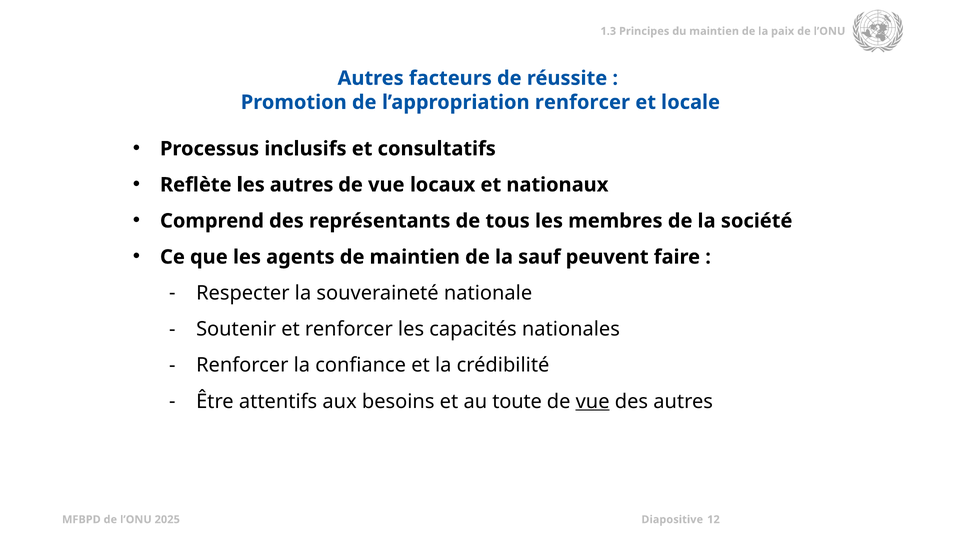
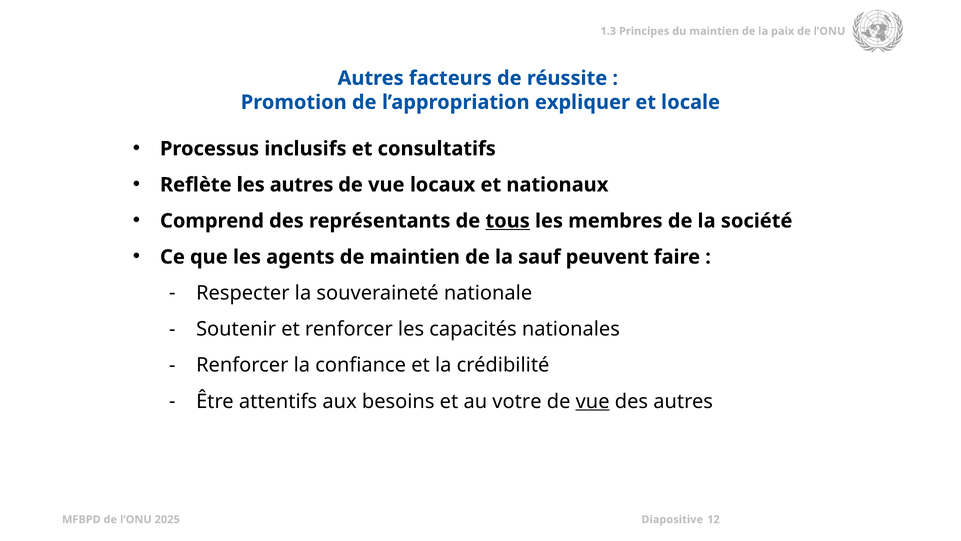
l’appropriation renforcer: renforcer -> expliquer
tous underline: none -> present
toute: toute -> votre
